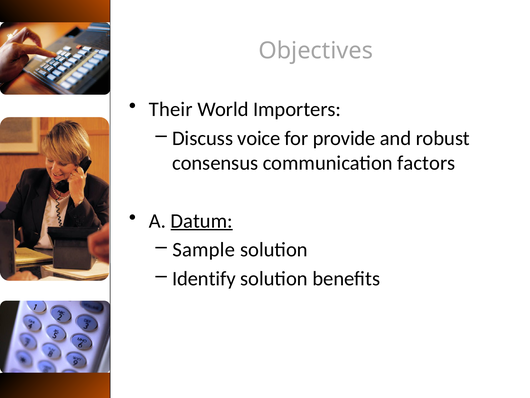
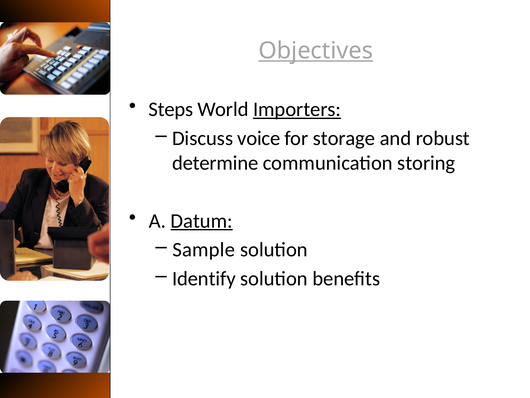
Objectives underline: none -> present
Their: Their -> Steps
Importers underline: none -> present
provide: provide -> storage
consensus: consensus -> determine
factors: factors -> storing
